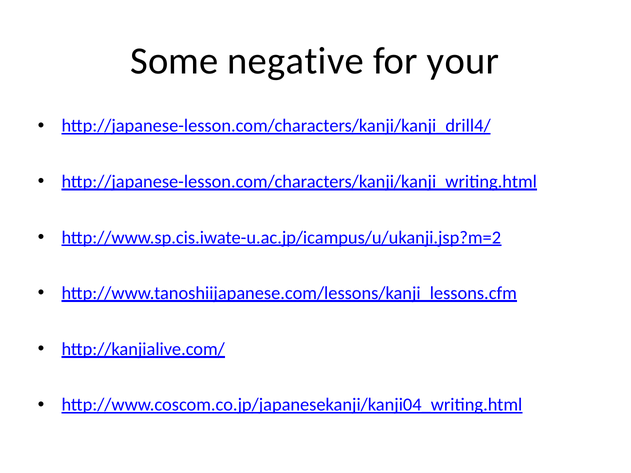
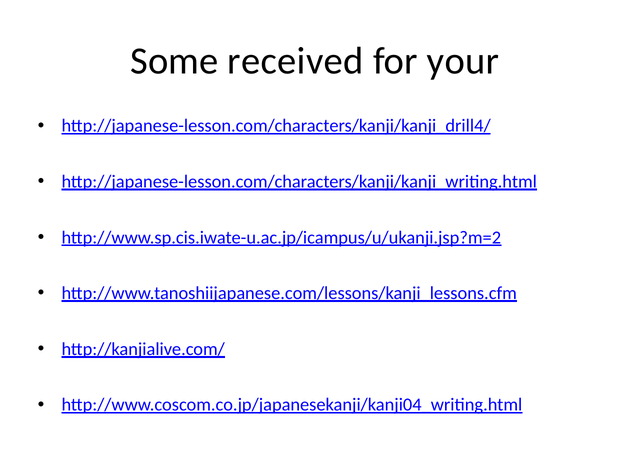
negative: negative -> received
